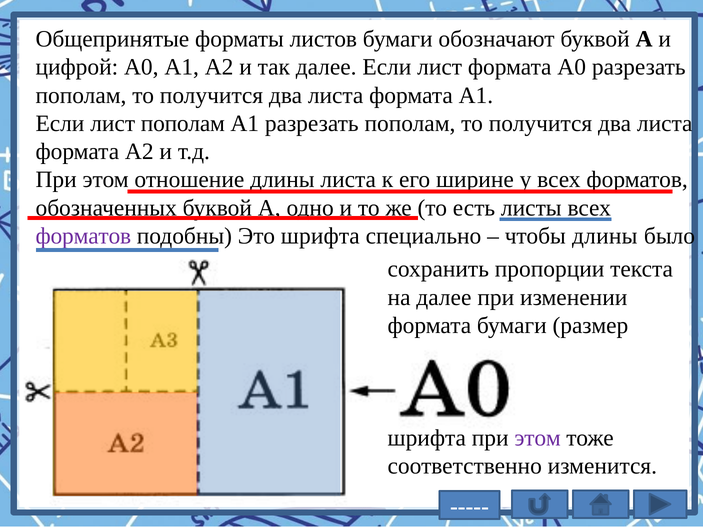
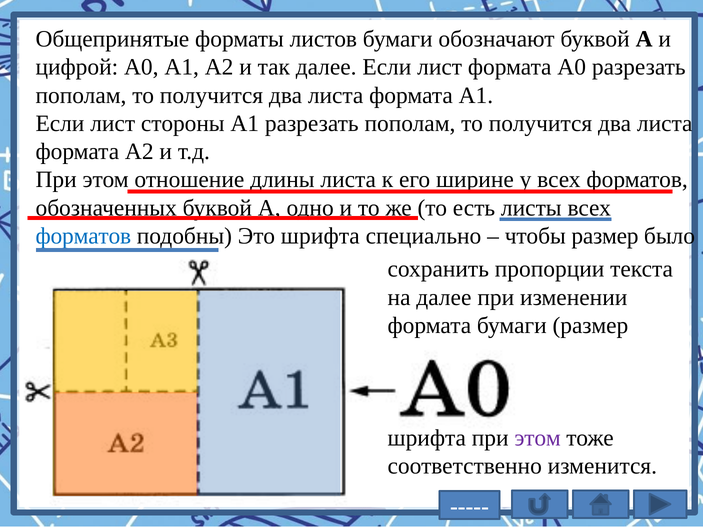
лист пополам: пополам -> стороны
форматов at (83, 236) colour: purple -> blue
чтобы длины: длины -> размер
